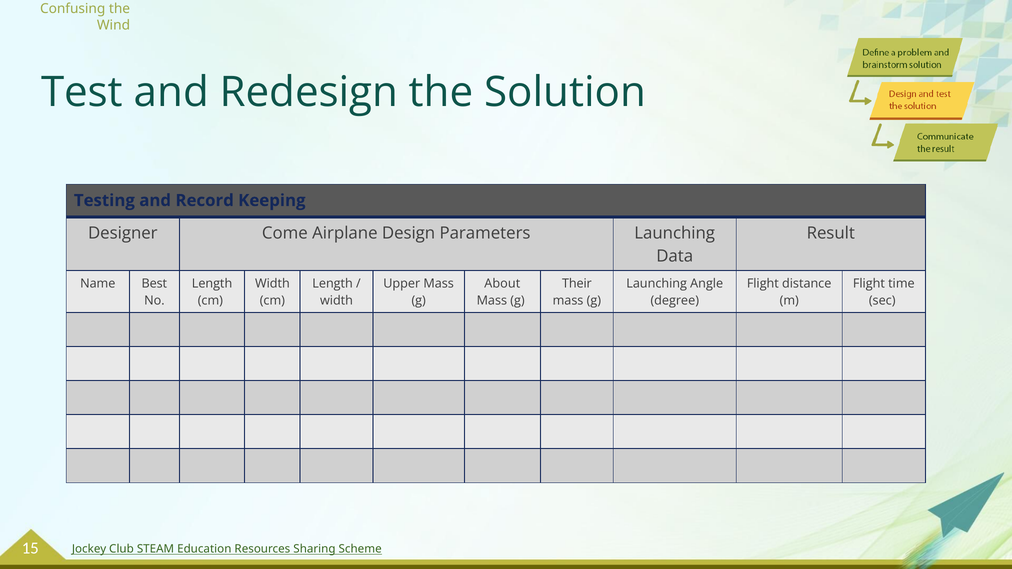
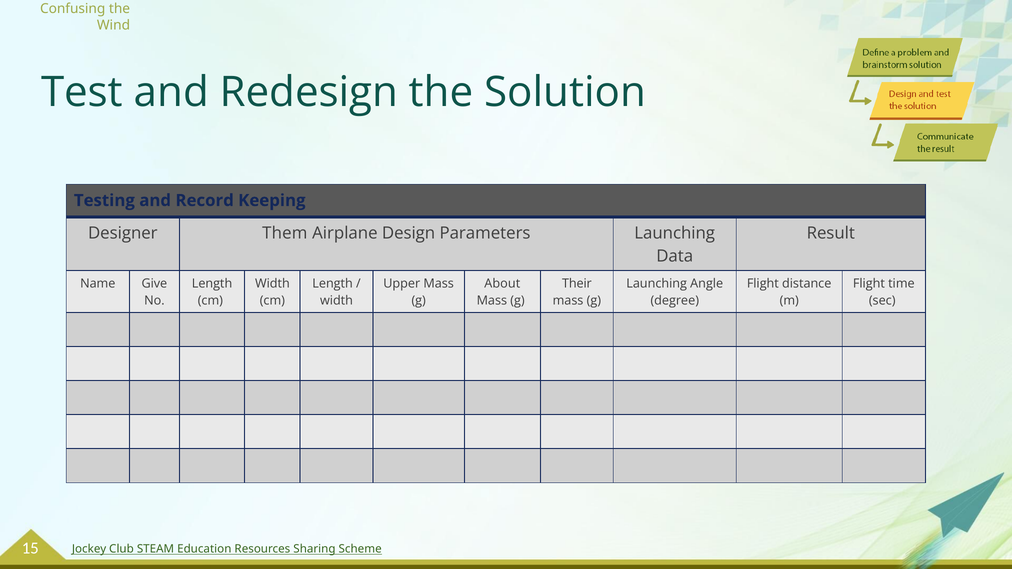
Come: Come -> Them
Best: Best -> Give
